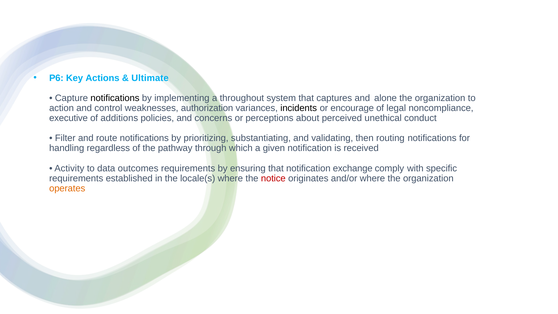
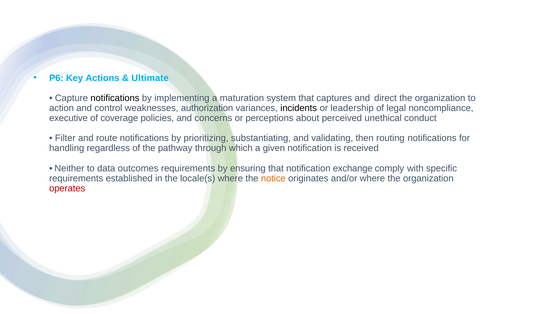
throughout: throughout -> maturation
alone: alone -> direct
encourage: encourage -> leadership
additions: additions -> coverage
Activity: Activity -> Neither
notice colour: red -> orange
operates colour: orange -> red
